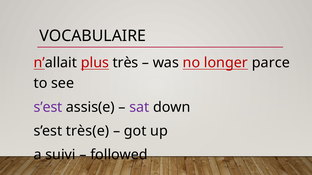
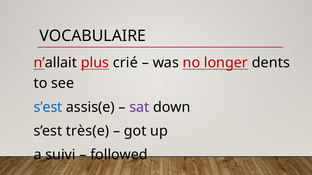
très: très -> crié
parce: parce -> dents
s’est at (48, 107) colour: purple -> blue
